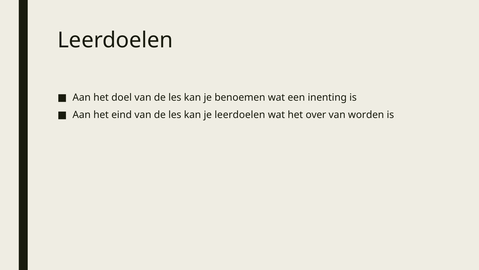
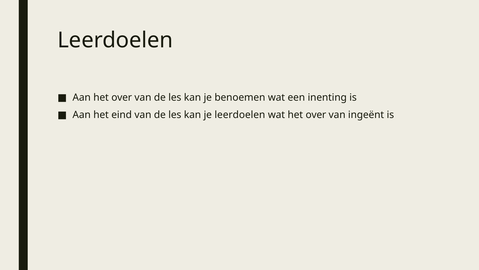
Aan het doel: doel -> over
worden: worden -> ingeënt
